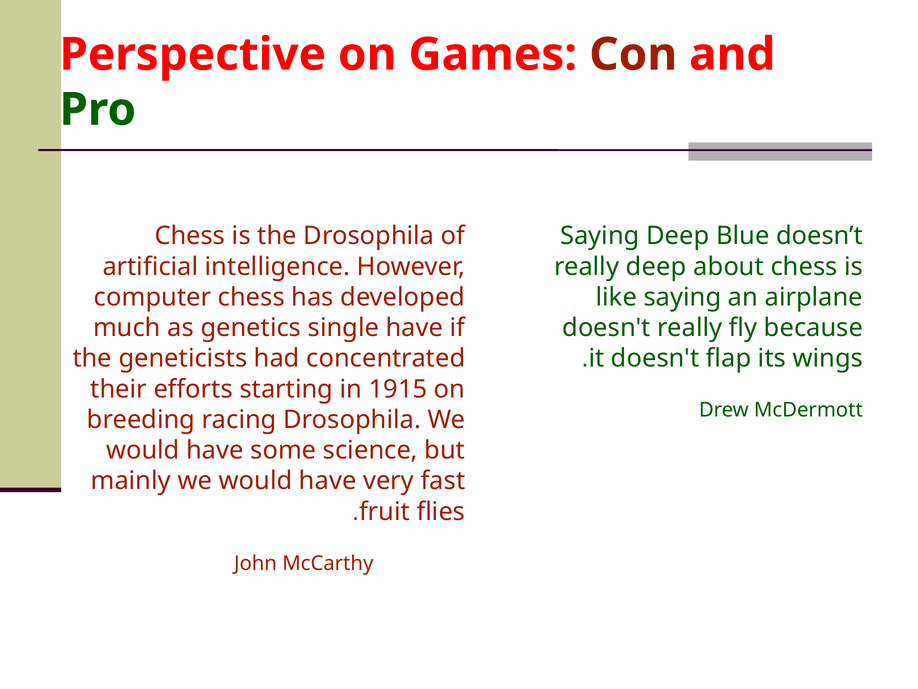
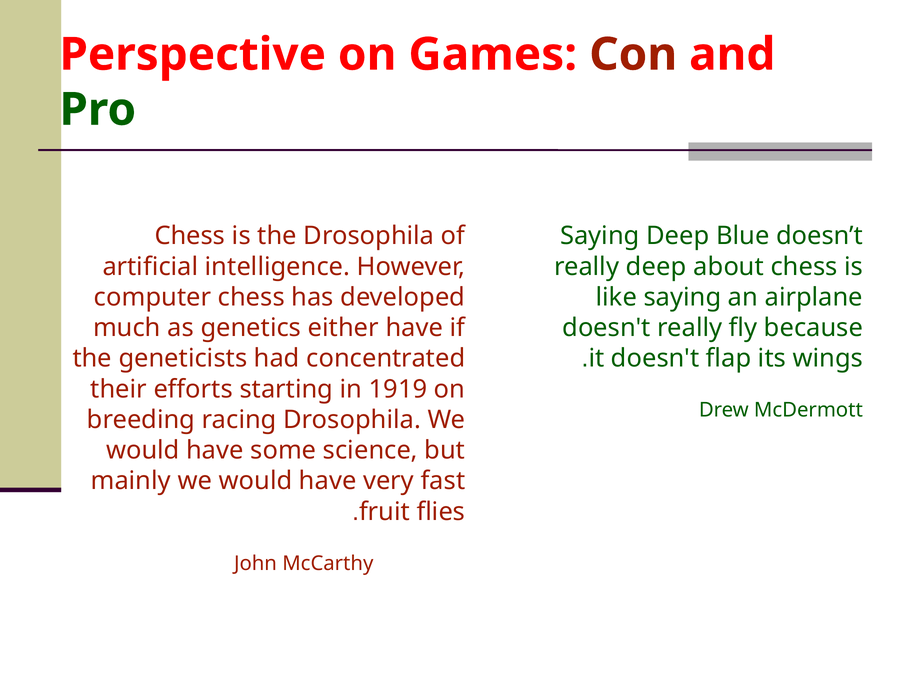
single: single -> either
1915: 1915 -> 1919
